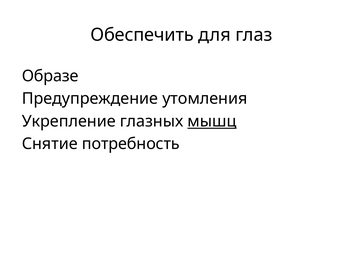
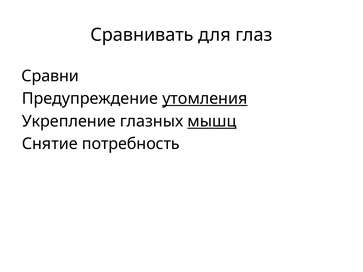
Обеспечить: Обеспечить -> Сравнивать
Образе: Образе -> Сравни
утомления underline: none -> present
